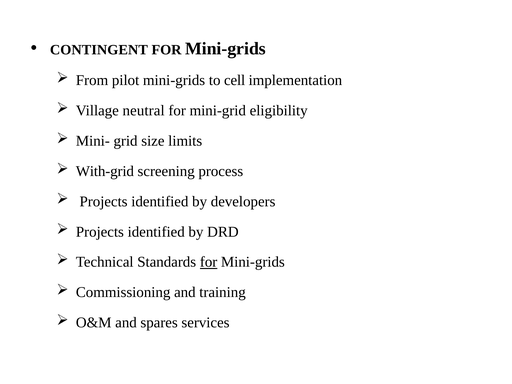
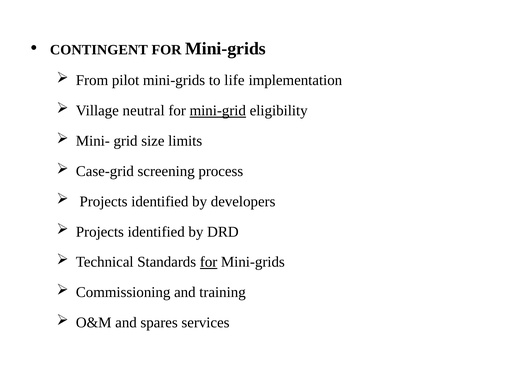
cell: cell -> life
mini-grid underline: none -> present
With-grid: With-grid -> Case-grid
